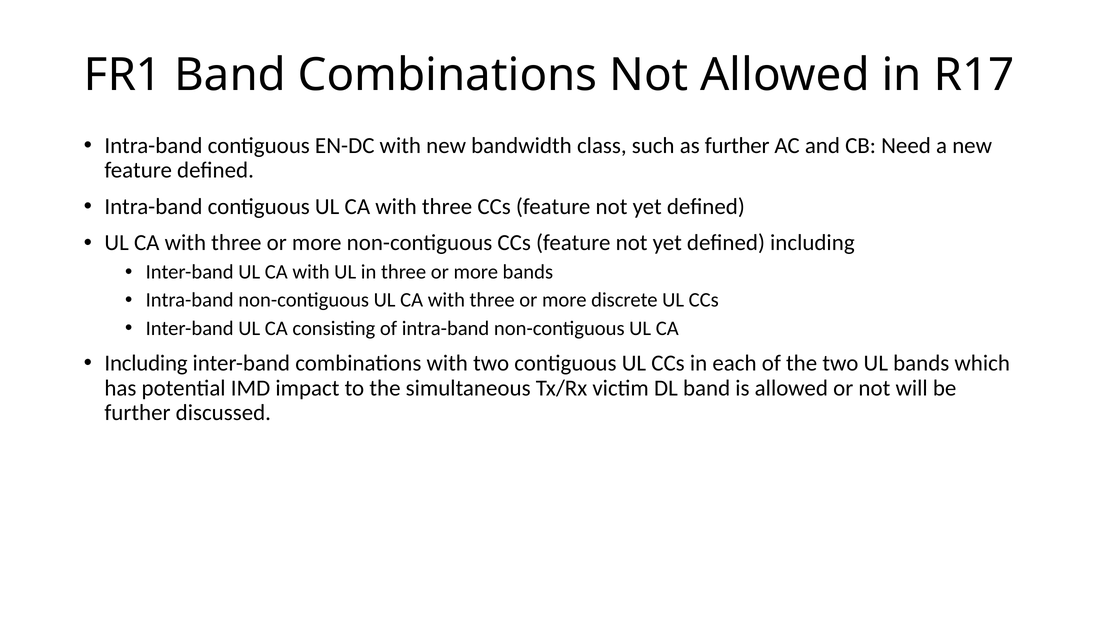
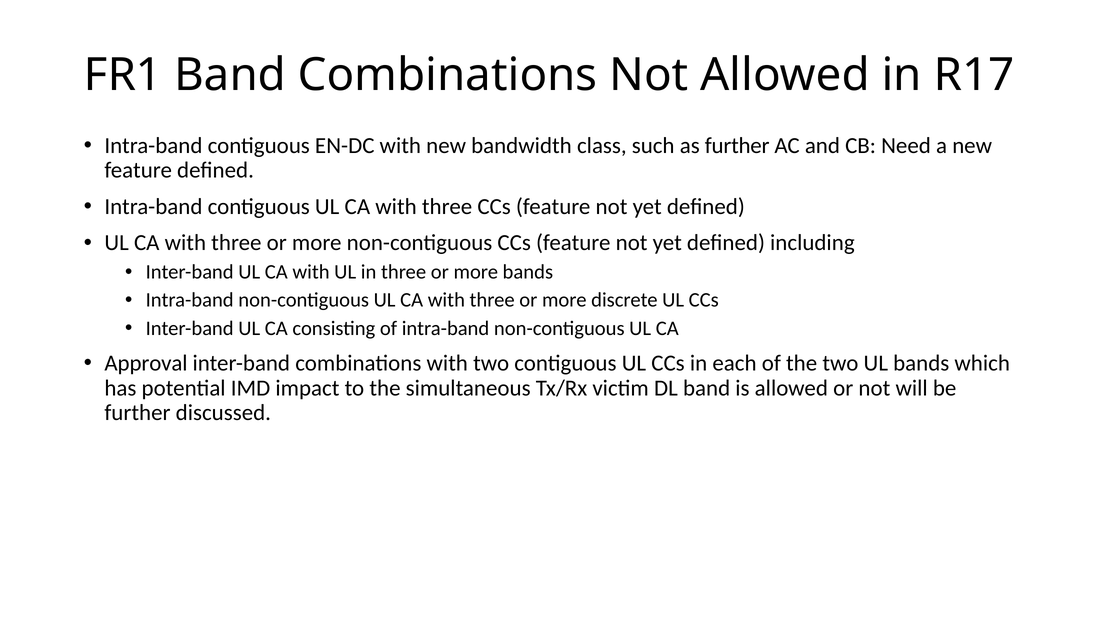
Including at (146, 363): Including -> Approval
